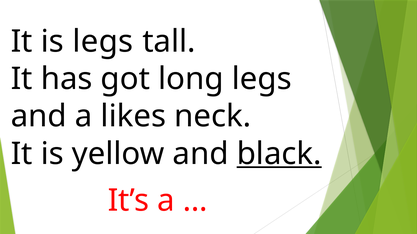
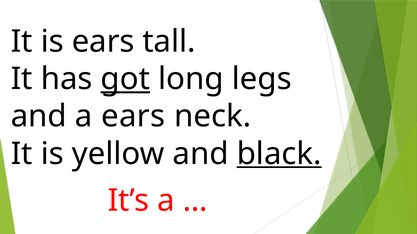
is legs: legs -> ears
got underline: none -> present
a likes: likes -> ears
